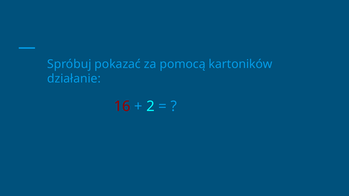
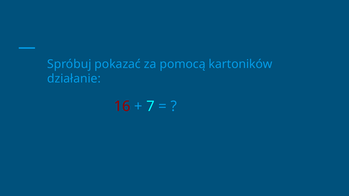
2: 2 -> 7
